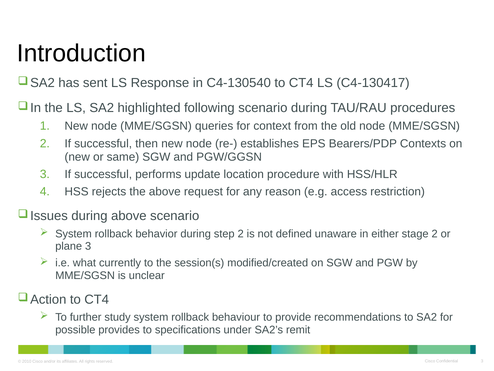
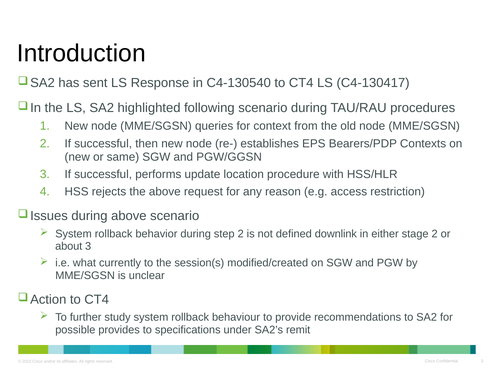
unaware: unaware -> downlink
plane: plane -> about
